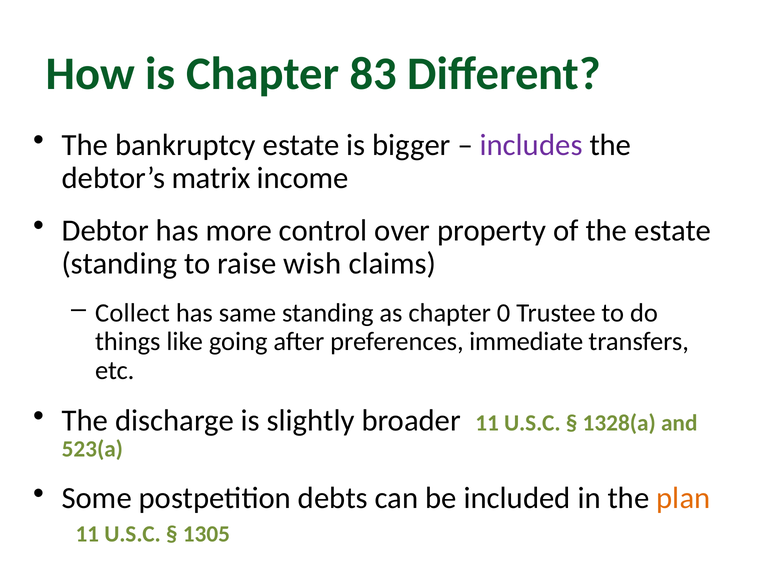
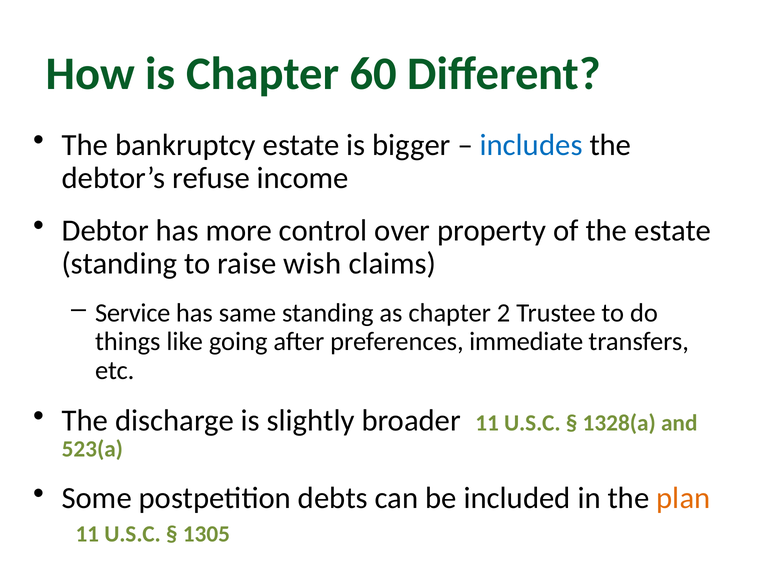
83: 83 -> 60
includes colour: purple -> blue
matrix: matrix -> refuse
Collect: Collect -> Service
0: 0 -> 2
